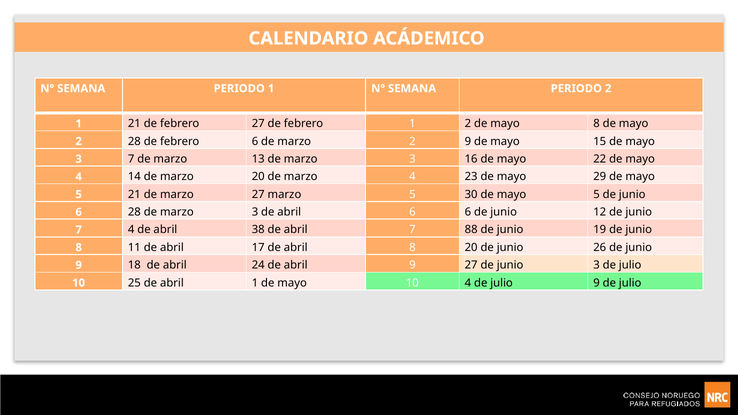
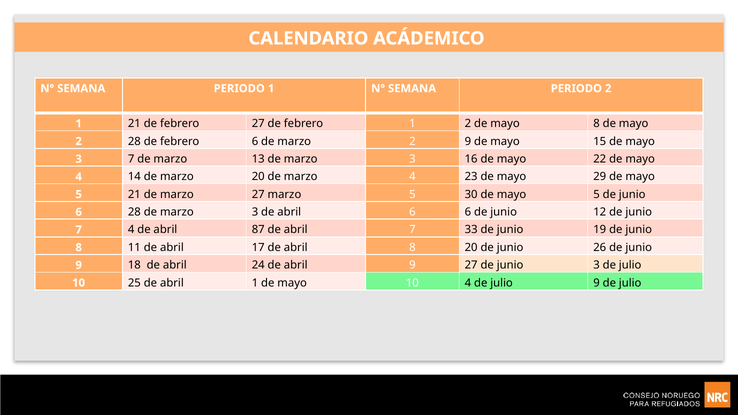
38: 38 -> 87
88: 88 -> 33
